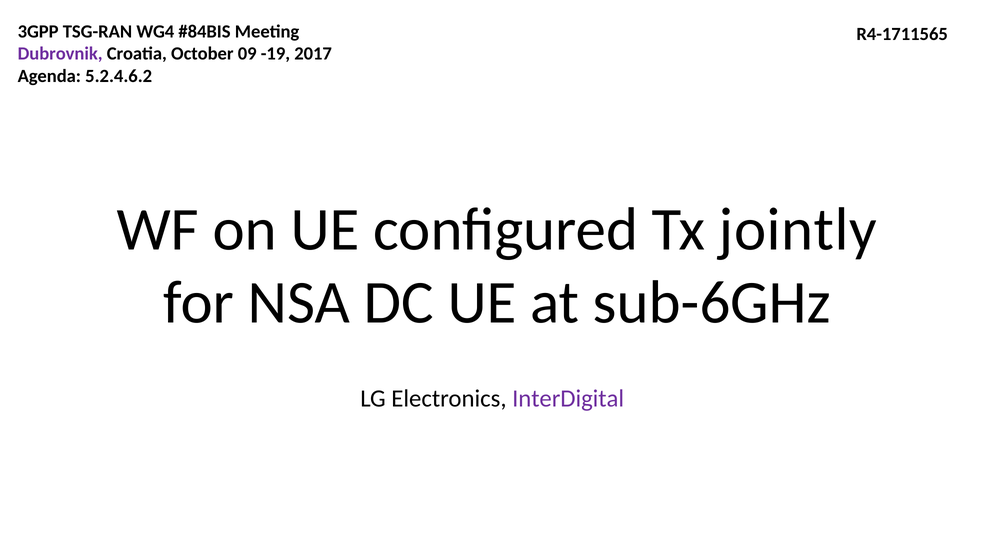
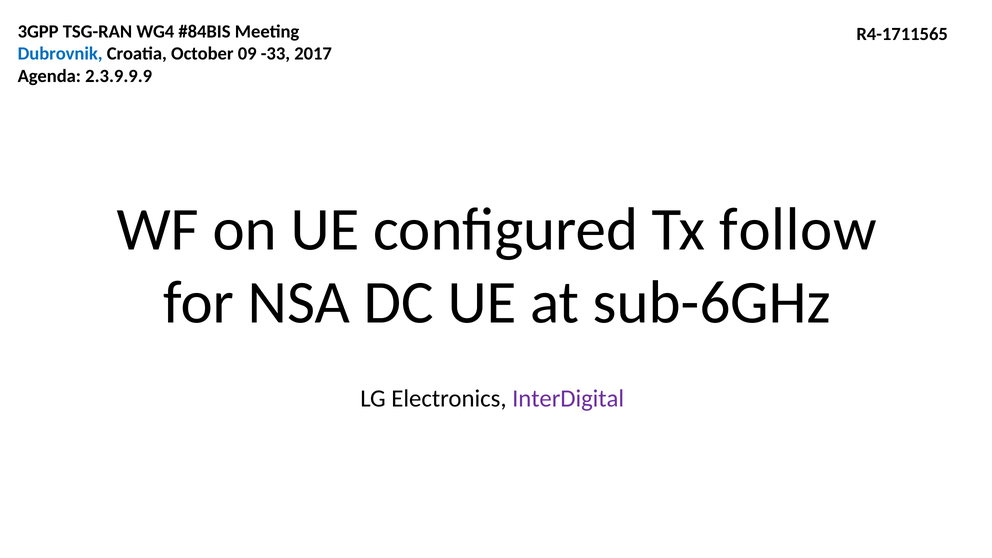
Dubrovnik colour: purple -> blue
-19: -19 -> -33
5.2.4.6.2: 5.2.4.6.2 -> 2.3.9.9.9
jointly: jointly -> follow
